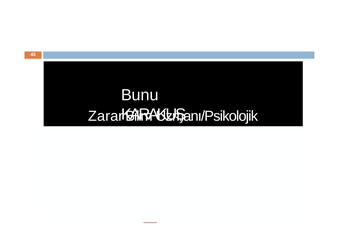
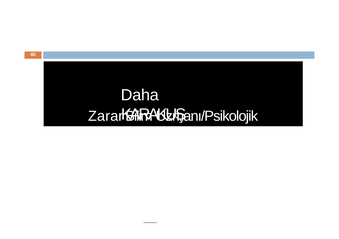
Bunu: Bunu -> Daha
